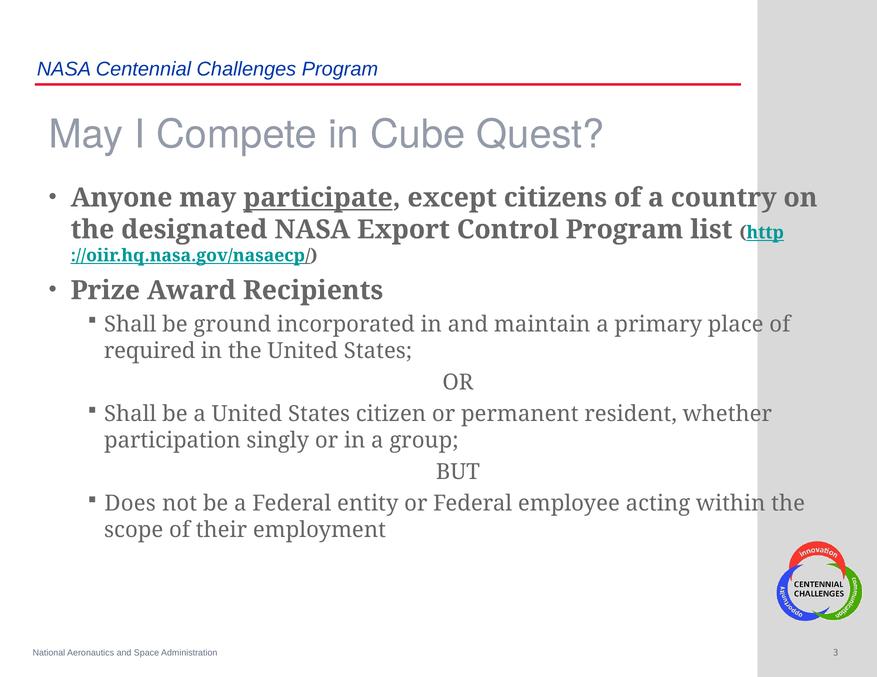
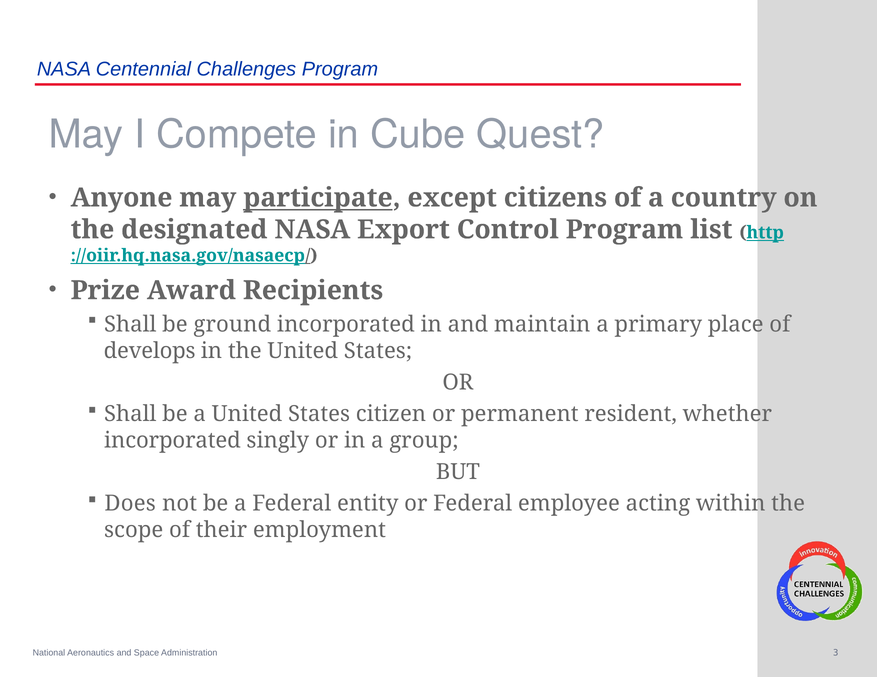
required: required -> develops
participation at (172, 441): participation -> incorporated
